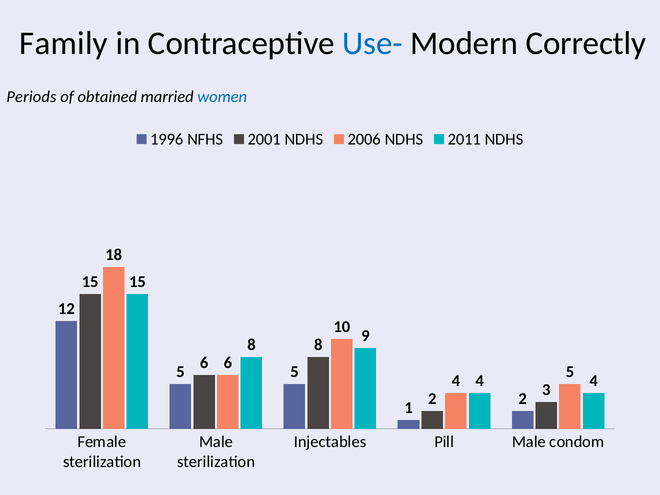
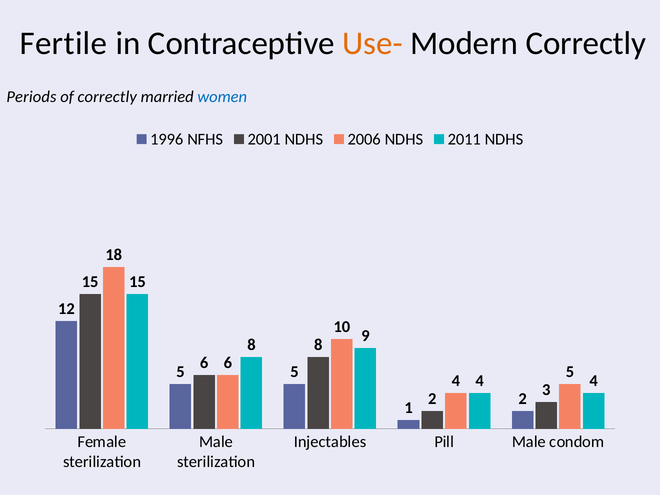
Family: Family -> Fertile
Use- colour: blue -> orange
of obtained: obtained -> correctly
